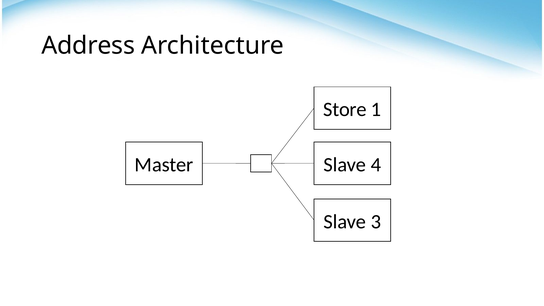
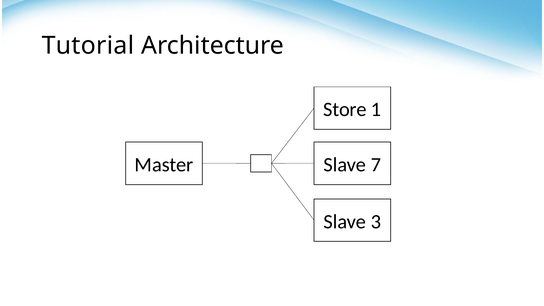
Address: Address -> Tutorial
4: 4 -> 7
